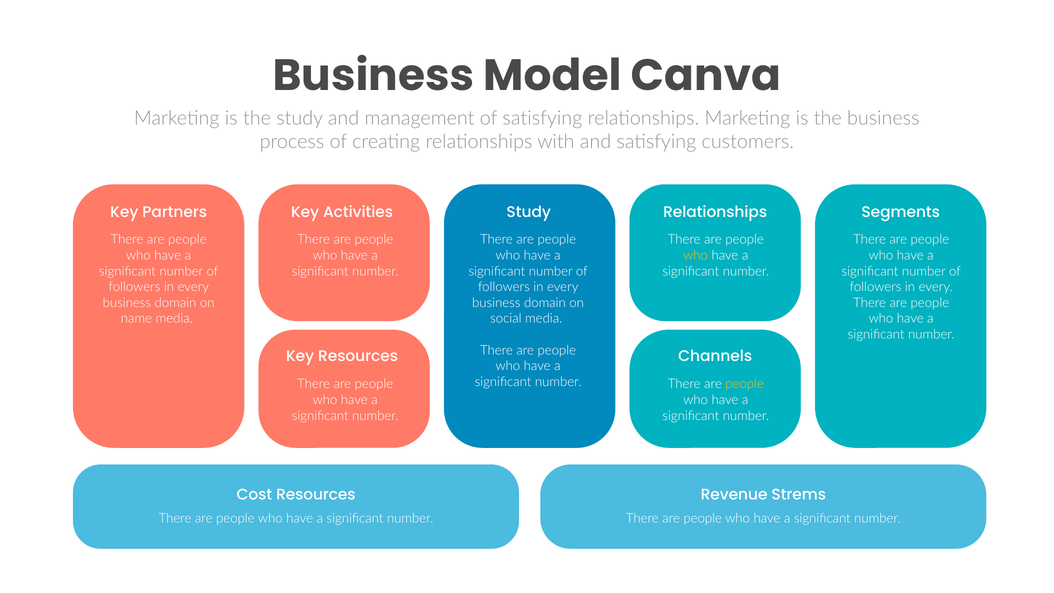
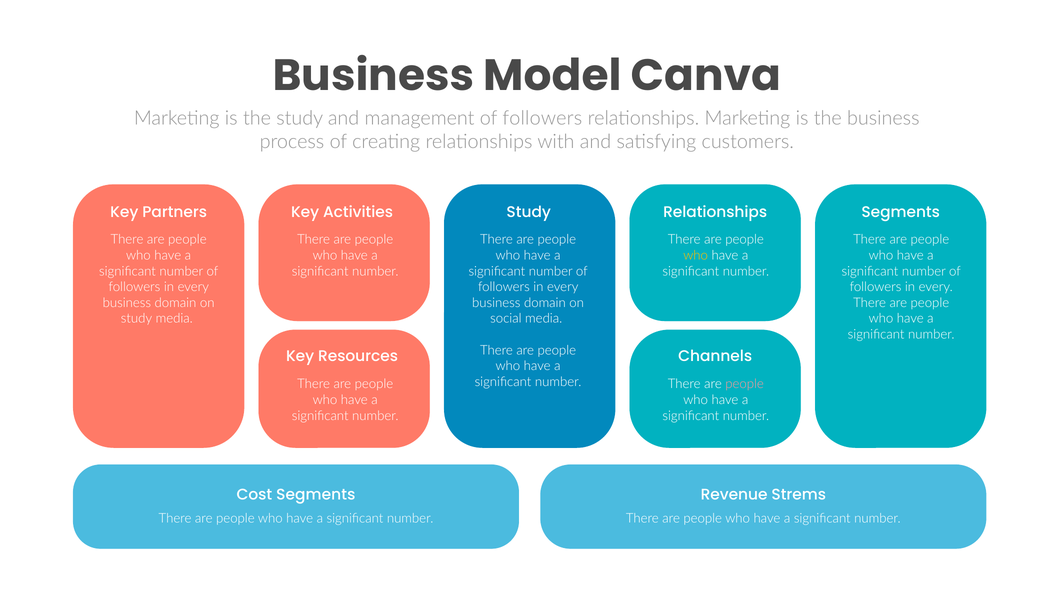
management of satisfying: satisfying -> followers
name at (136, 319): name -> study
people at (745, 384) colour: yellow -> pink
Cost Resources: Resources -> Segments
